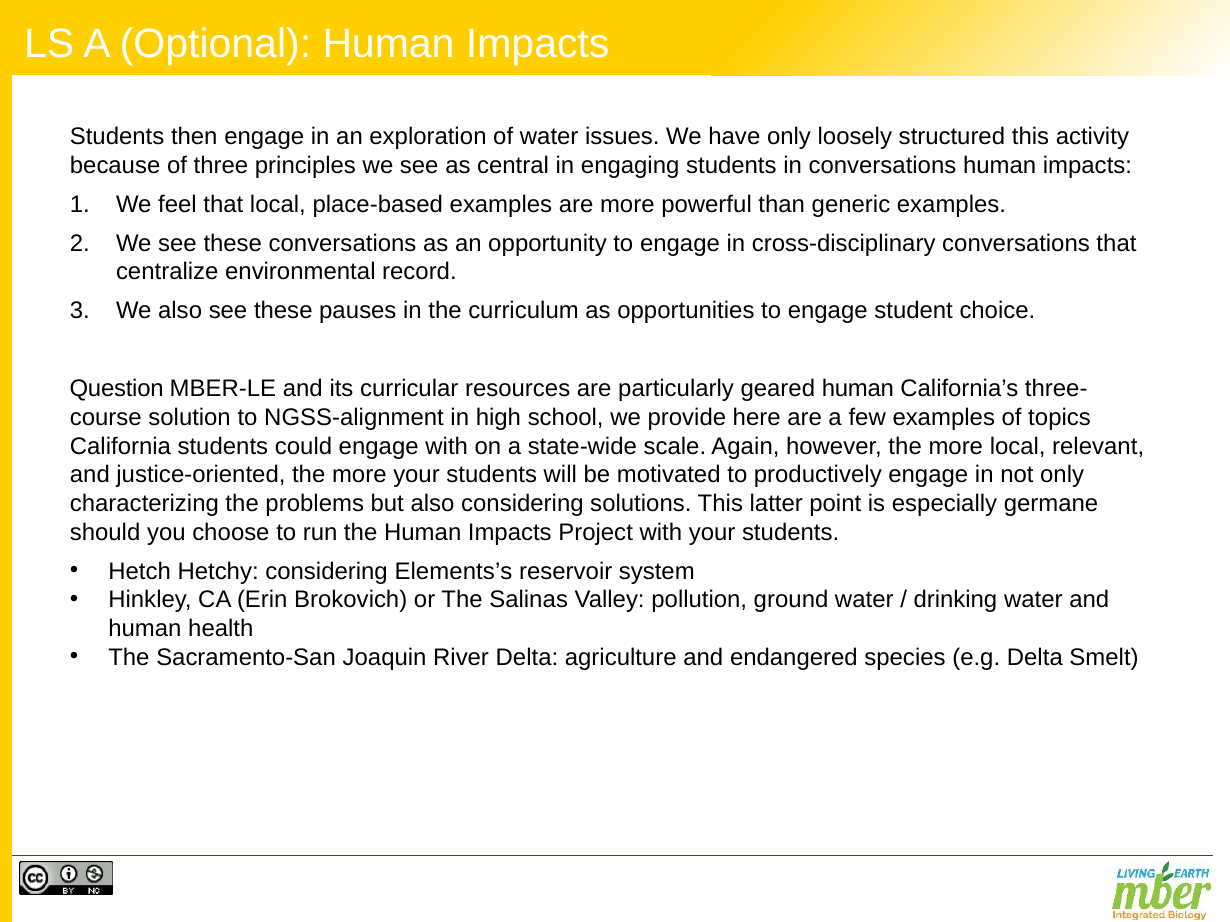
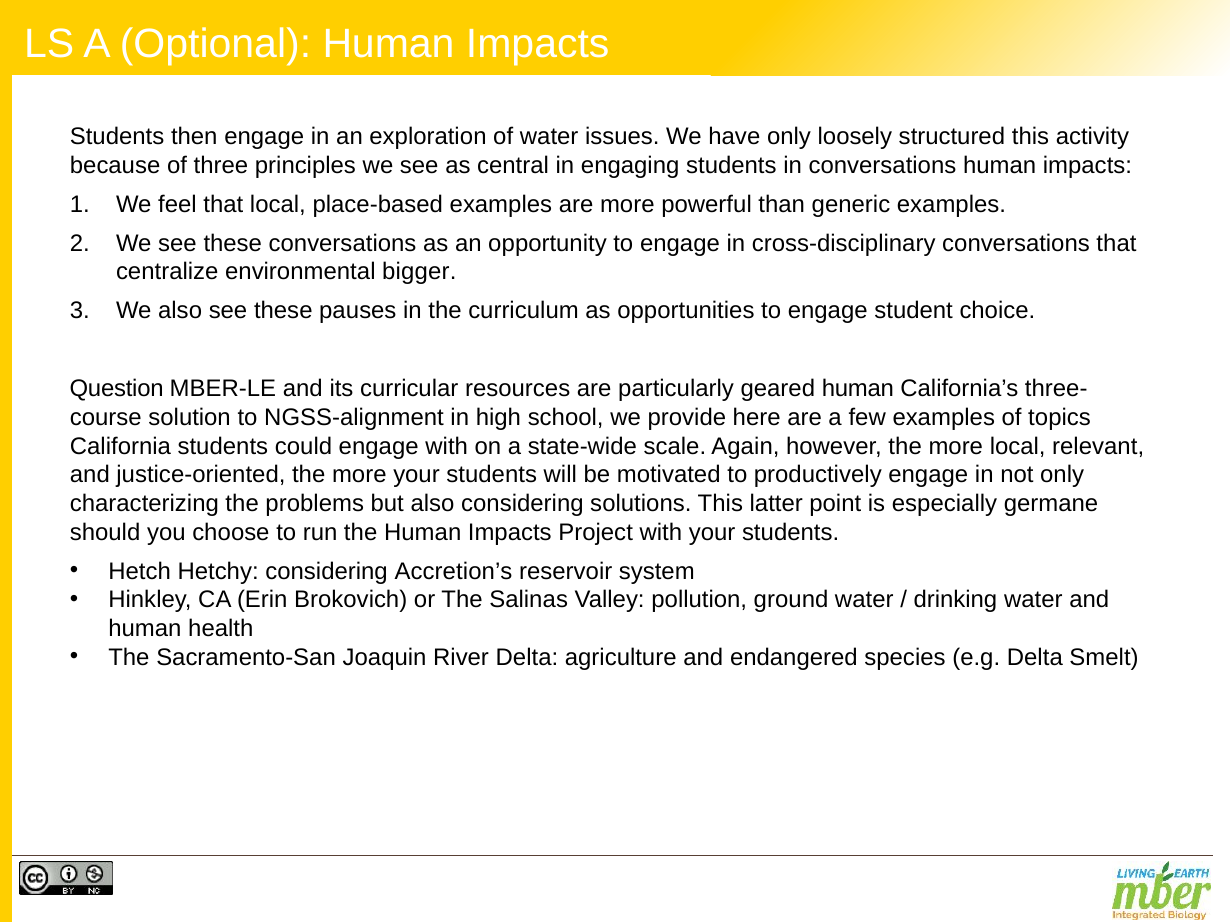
record: record -> bigger
Elements’s: Elements’s -> Accretion’s
